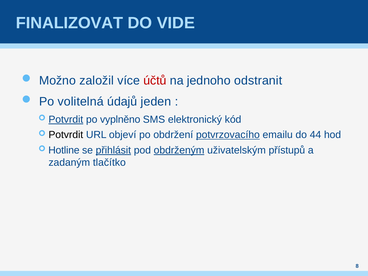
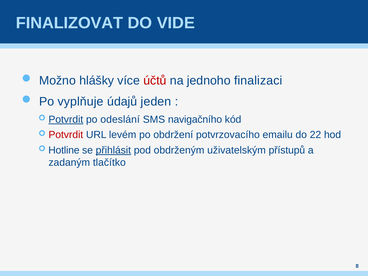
založil: založil -> hlášky
odstranit: odstranit -> finalizaci
volitelná: volitelná -> vyplňuje
vyplněno: vyplněno -> odeslání
elektronický: elektronický -> navigačního
Potvrdit at (66, 135) colour: black -> red
objeví: objeví -> levém
potvrzovacího underline: present -> none
44: 44 -> 22
obdrženým underline: present -> none
